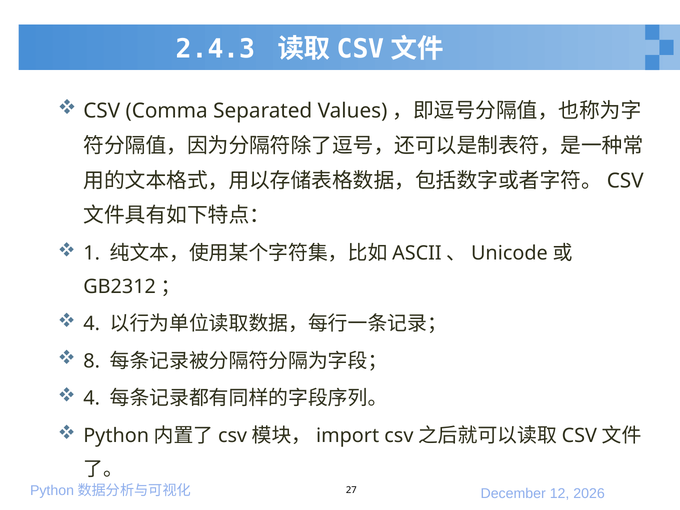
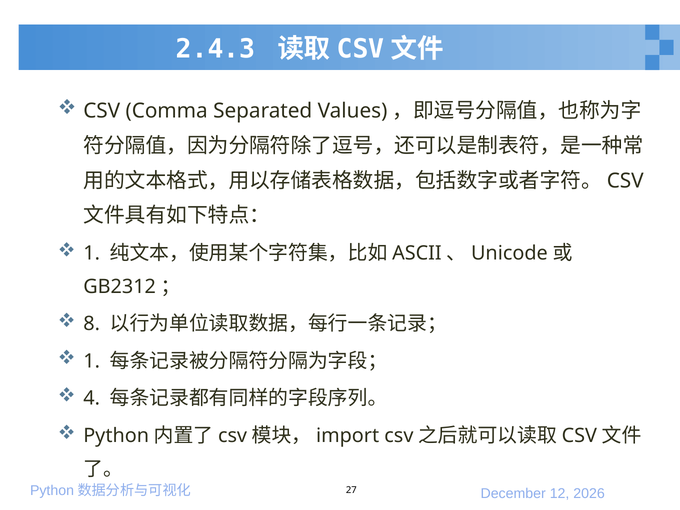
4 at (92, 324): 4 -> 8
8 at (92, 361): 8 -> 1
